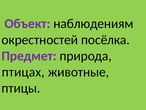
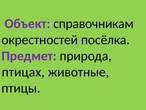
наблюдениям: наблюдениям -> справочникам
